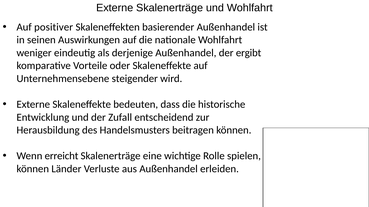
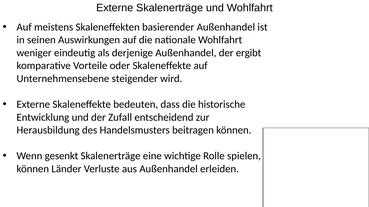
positiver: positiver -> meistens
erreicht: erreicht -> gesenkt
